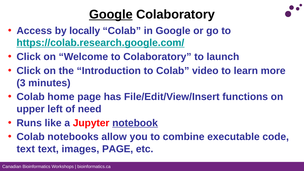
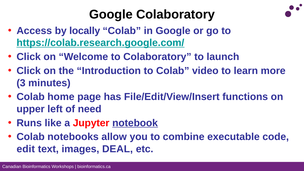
Google at (111, 14) underline: present -> none
text at (26, 149): text -> edit
images PAGE: PAGE -> DEAL
